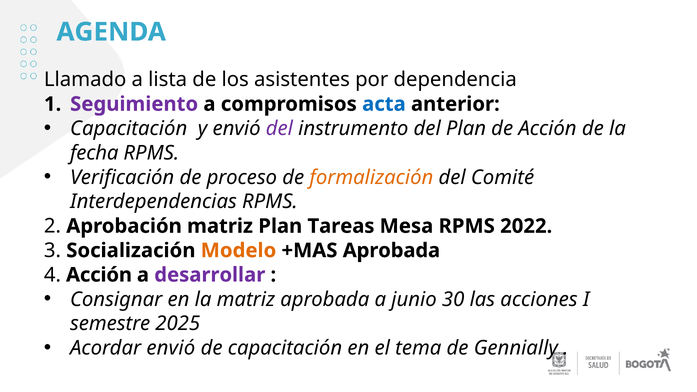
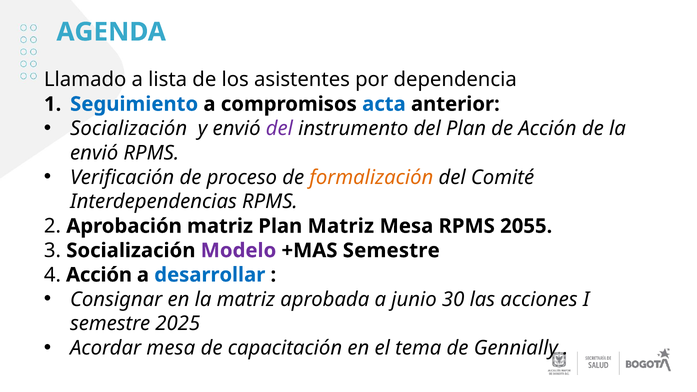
Seguimiento colour: purple -> blue
Capacitación at (129, 129): Capacitación -> Socialización
fecha at (94, 153): fecha -> envió
Plan Tareas: Tareas -> Matriz
2022: 2022 -> 2055
Modelo colour: orange -> purple
+MAS Aprobada: Aprobada -> Semestre
desarrollar colour: purple -> blue
Acordar envió: envió -> mesa
